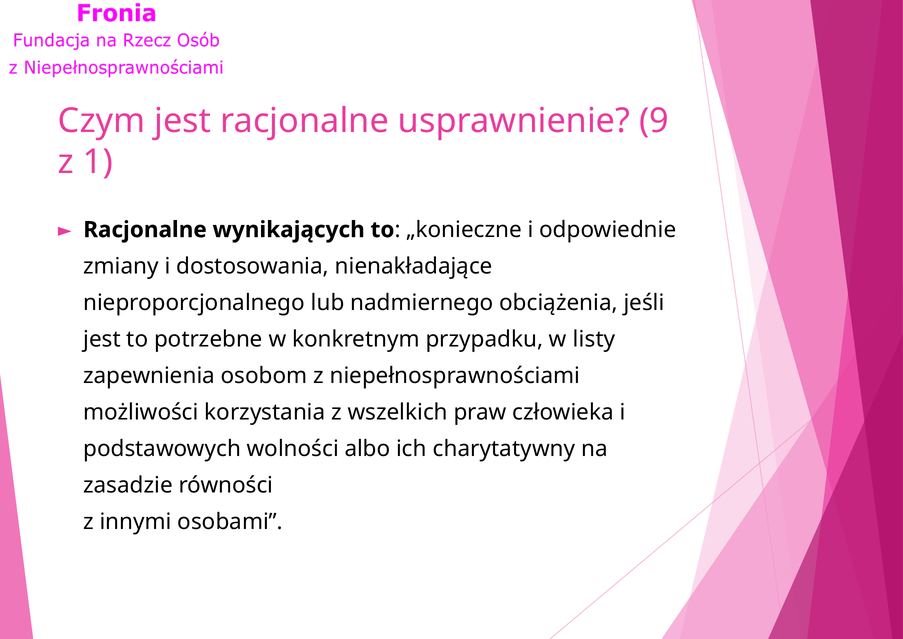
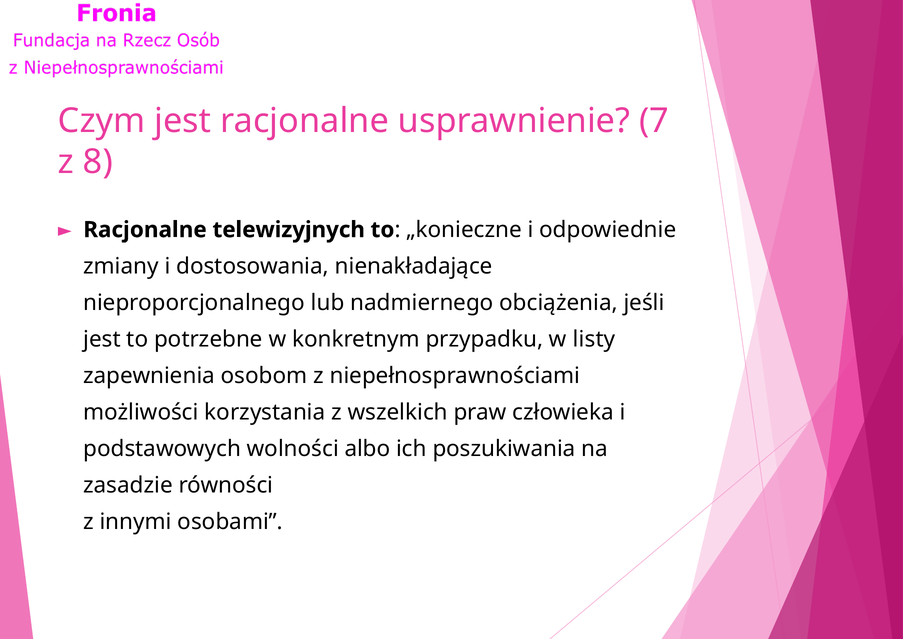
9: 9 -> 7
1: 1 -> 8
wynikających: wynikających -> telewizyjnych
charytatywny: charytatywny -> poszukiwania
